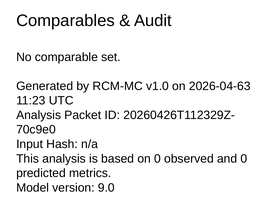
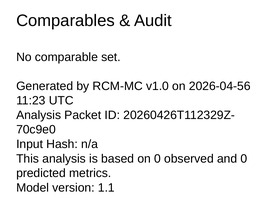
2026-04-63: 2026-04-63 -> 2026-04-56
9.0: 9.0 -> 1.1
